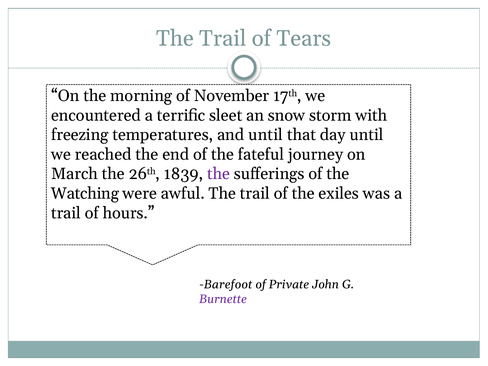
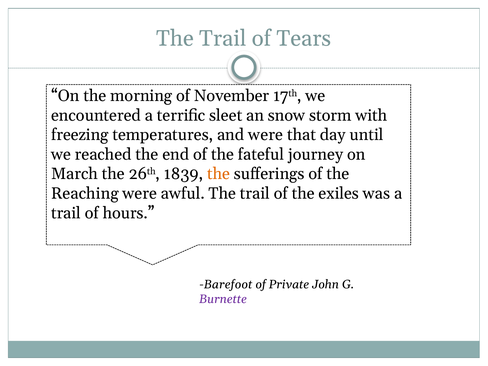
and until: until -> were
the at (219, 174) colour: purple -> orange
Watching: Watching -> Reaching
